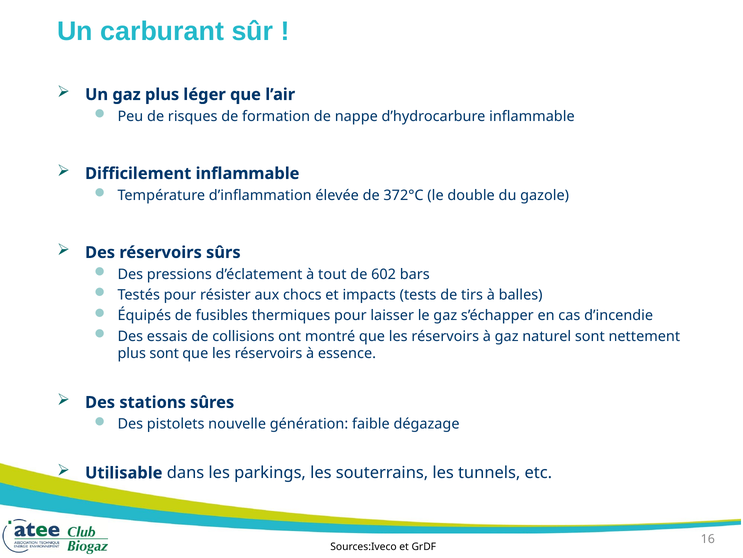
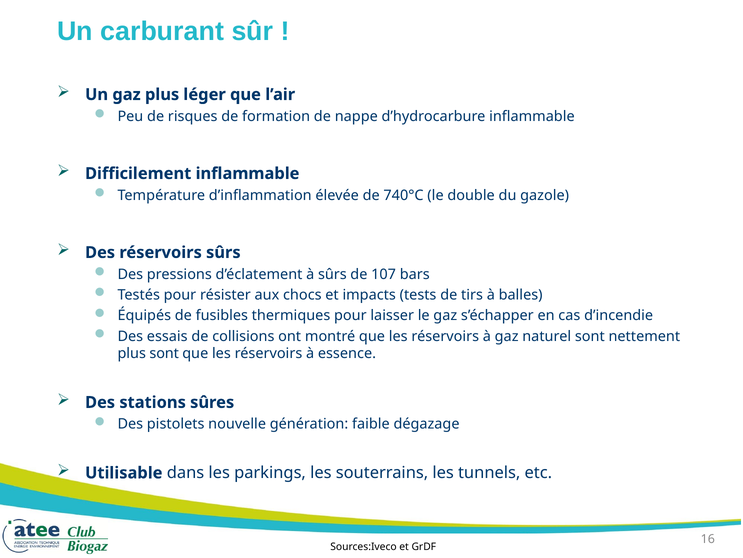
372°C: 372°C -> 740°C
à tout: tout -> sûrs
602: 602 -> 107
